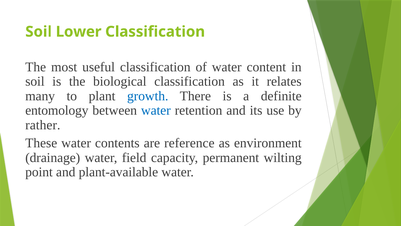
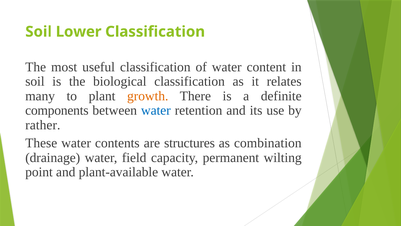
growth colour: blue -> orange
entomology: entomology -> components
reference: reference -> structures
environment: environment -> combination
